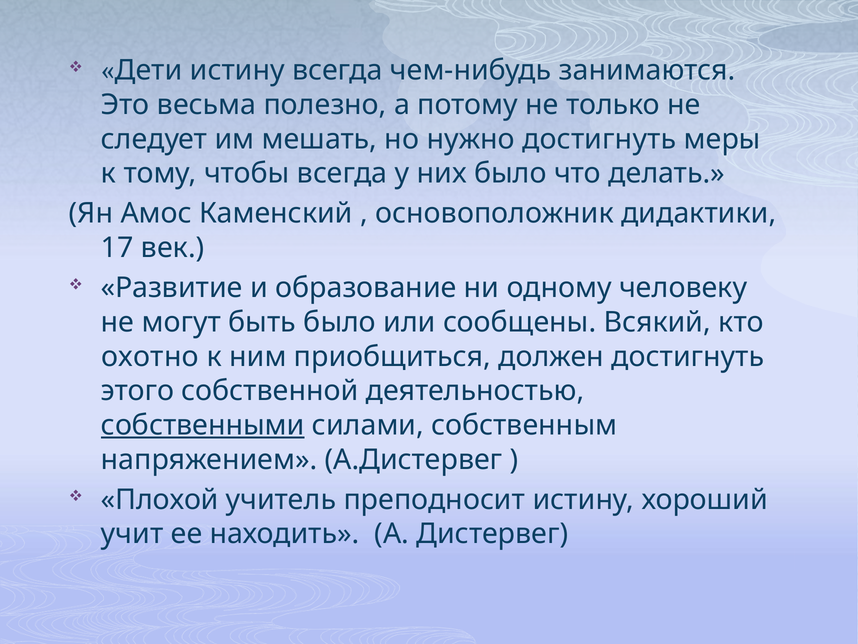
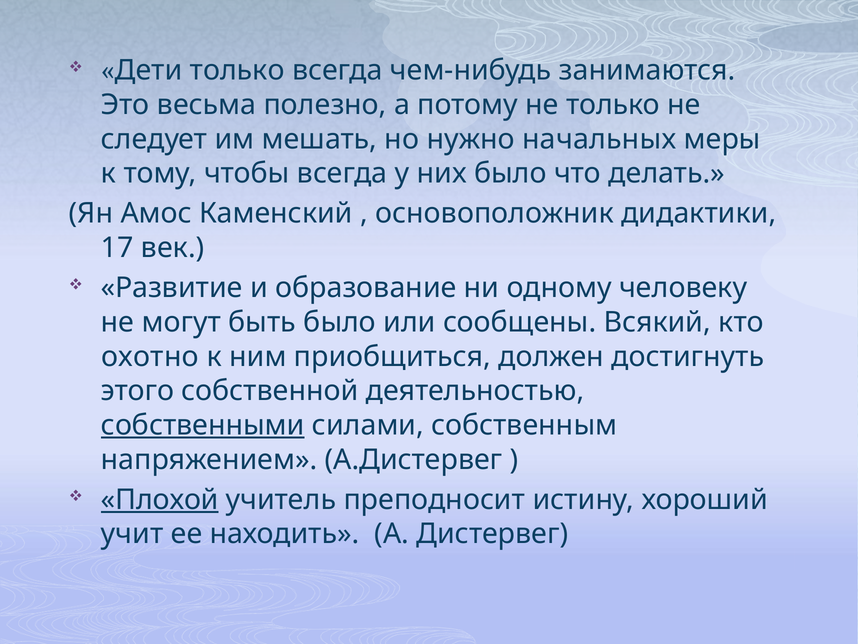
Дети истину: истину -> только
нужно достигнуть: достигнуть -> начальных
Плохой underline: none -> present
